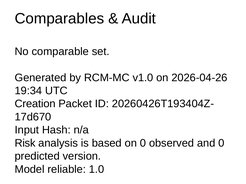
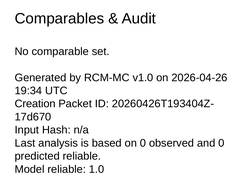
Risk: Risk -> Last
predicted version: version -> reliable
